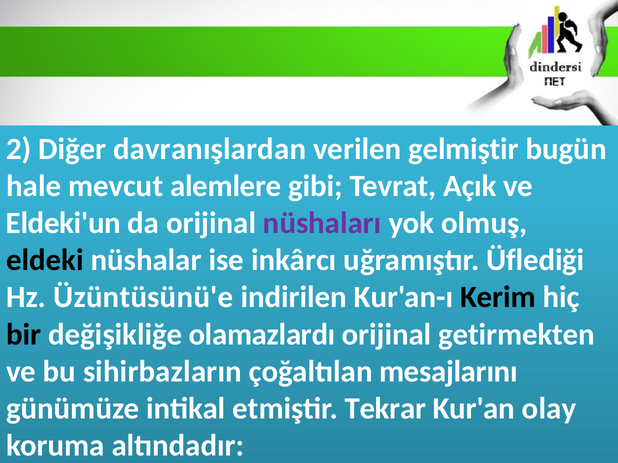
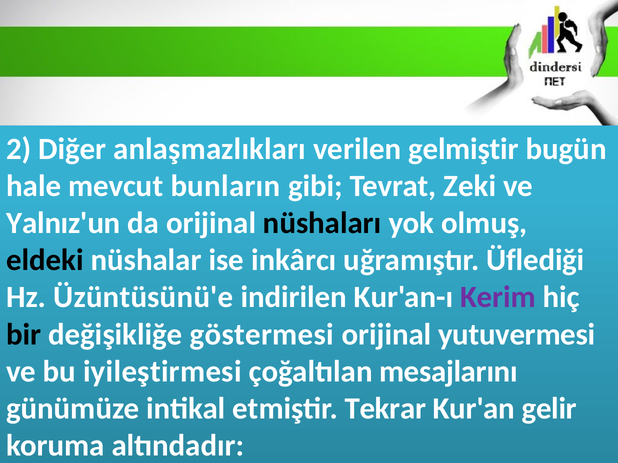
davranışlardan: davranışlardan -> anlaşmazlıkları
alemlere: alemlere -> bunların
Açık: Açık -> Zeki
Eldeki'un: Eldeki'un -> Yalnız'un
nüshaları colour: purple -> black
Kerim colour: black -> purple
olamazlardı: olamazlardı -> göstermesi
getirmekten: getirmekten -> yutuvermesi
sihirbazların: sihirbazların -> iyileştirmesi
olay: olay -> gelir
